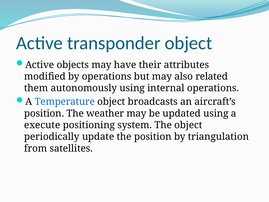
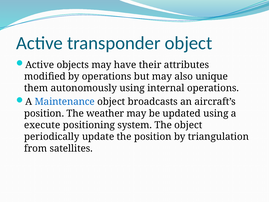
related: related -> unique
Temperature: Temperature -> Maintenance
